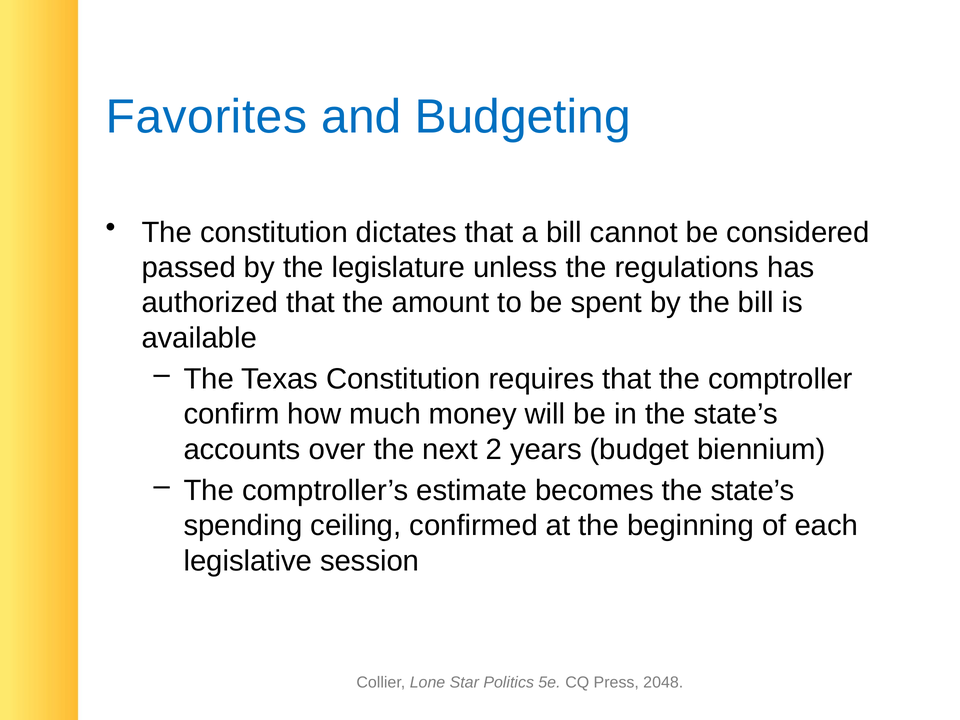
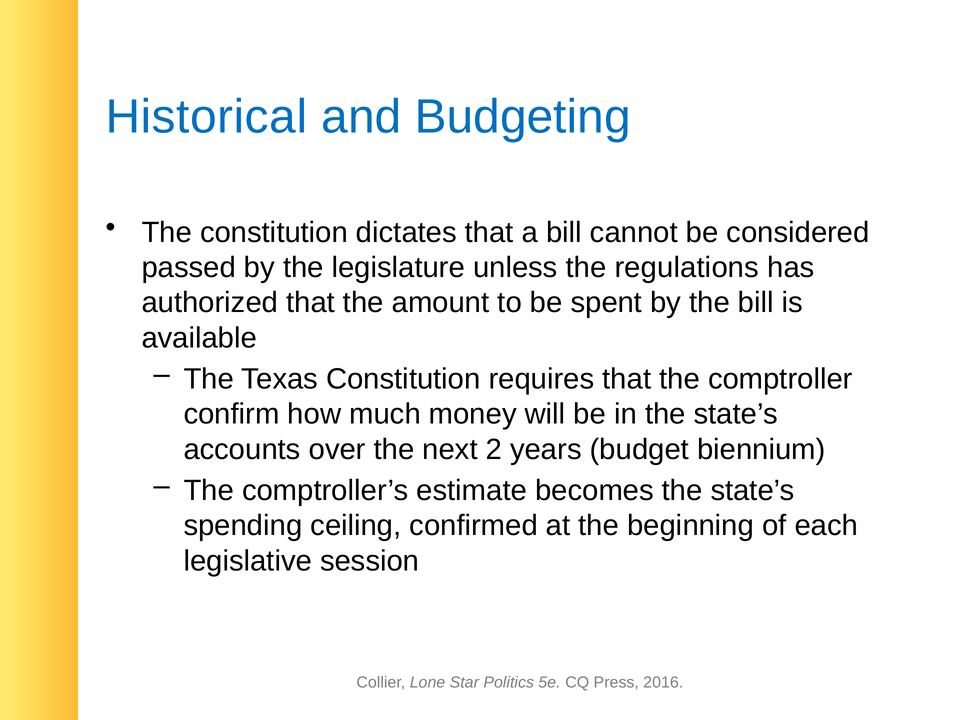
Favorites: Favorites -> Historical
2048: 2048 -> 2016
